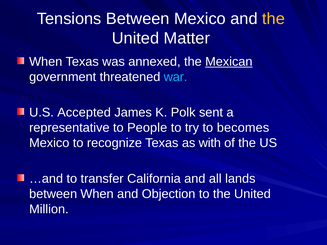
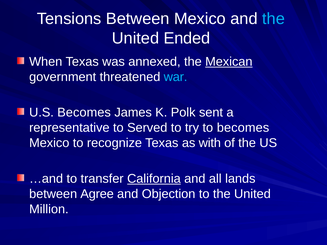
the at (273, 19) colour: yellow -> light blue
Matter: Matter -> Ended
U.S Accepted: Accepted -> Becomes
People: People -> Served
California underline: none -> present
between When: When -> Agree
